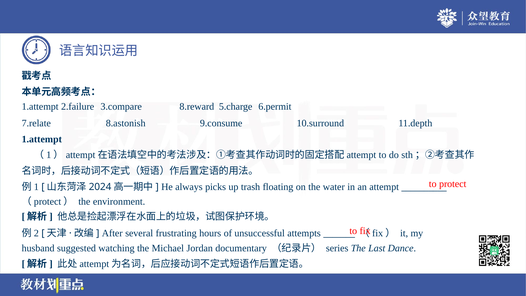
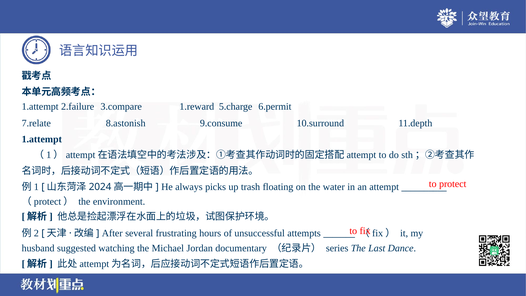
8.reward: 8.reward -> 1.reward
